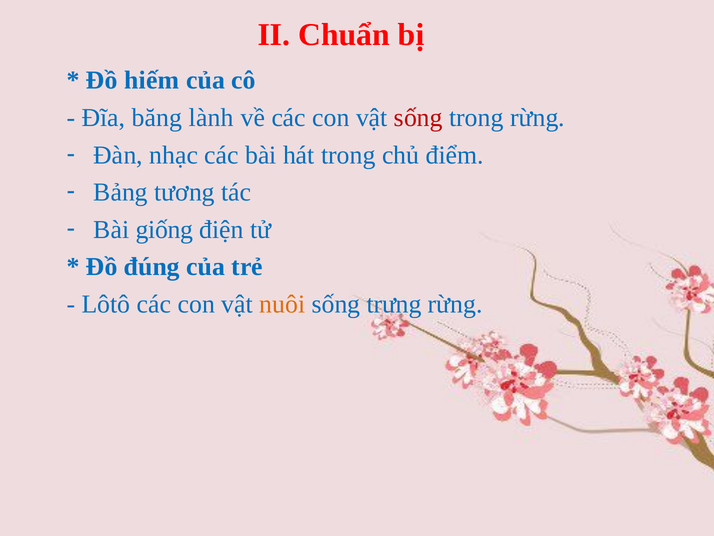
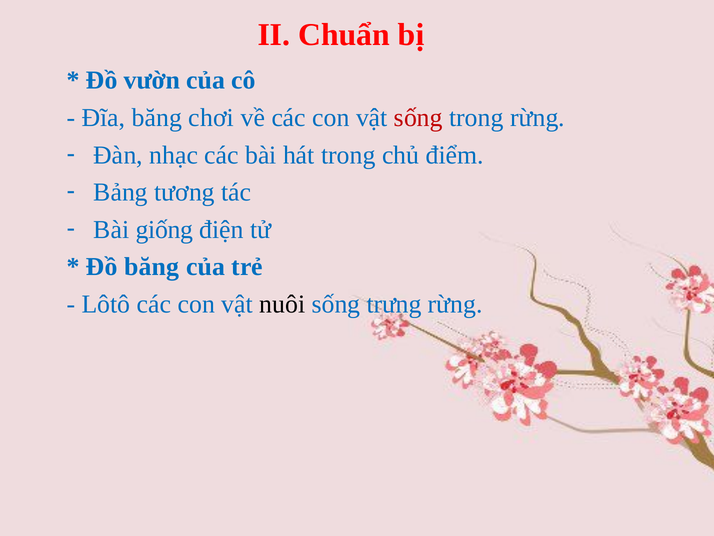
hiếm: hiếm -> vườn
lành: lành -> chơi
Đồ đúng: đúng -> băng
nuôi colour: orange -> black
